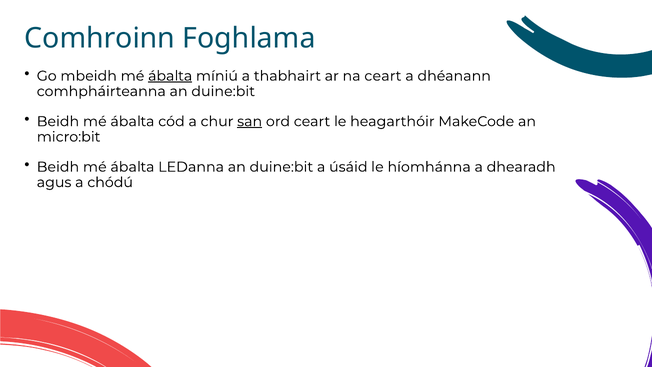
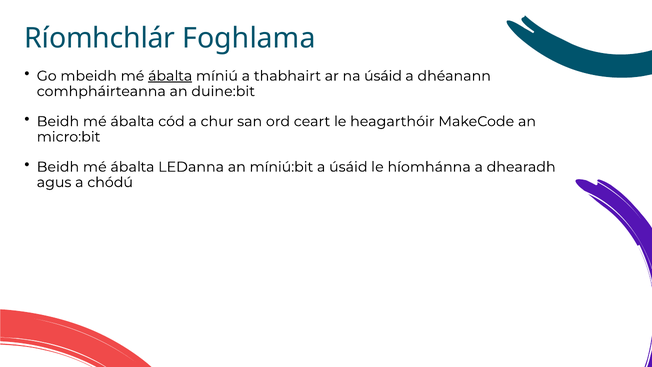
Comhroinn: Comhroinn -> Ríomhchlár
na ceart: ceart -> úsáid
san underline: present -> none
LEDanna an duine:bit: duine:bit -> míniú:bit
